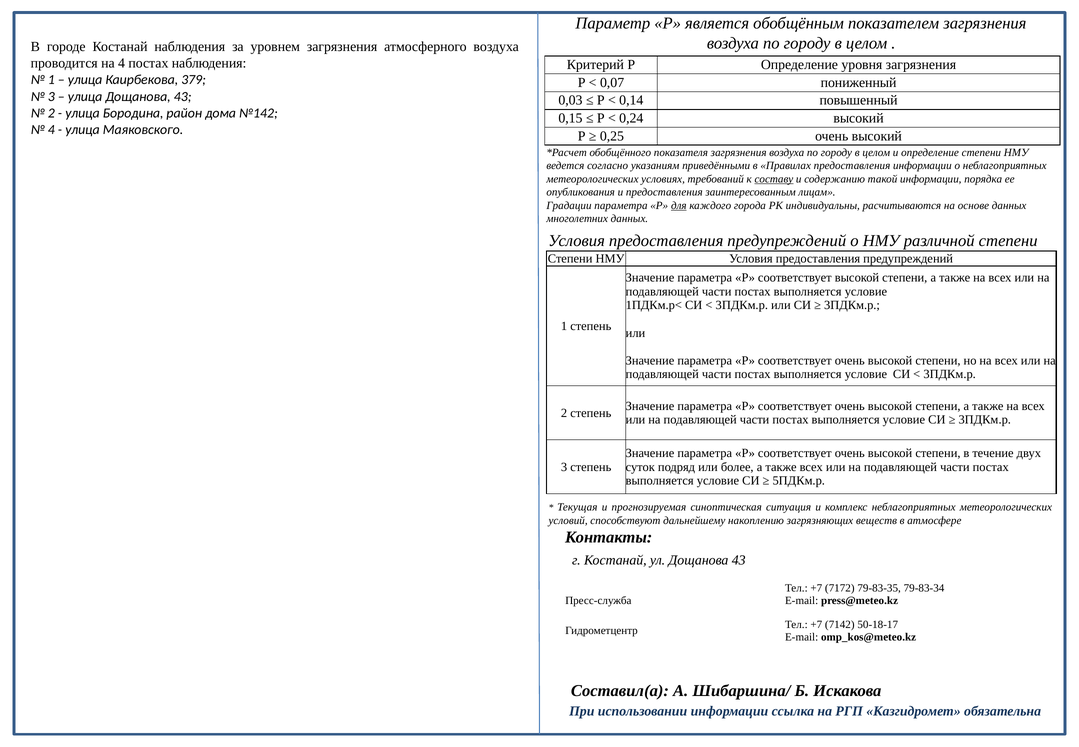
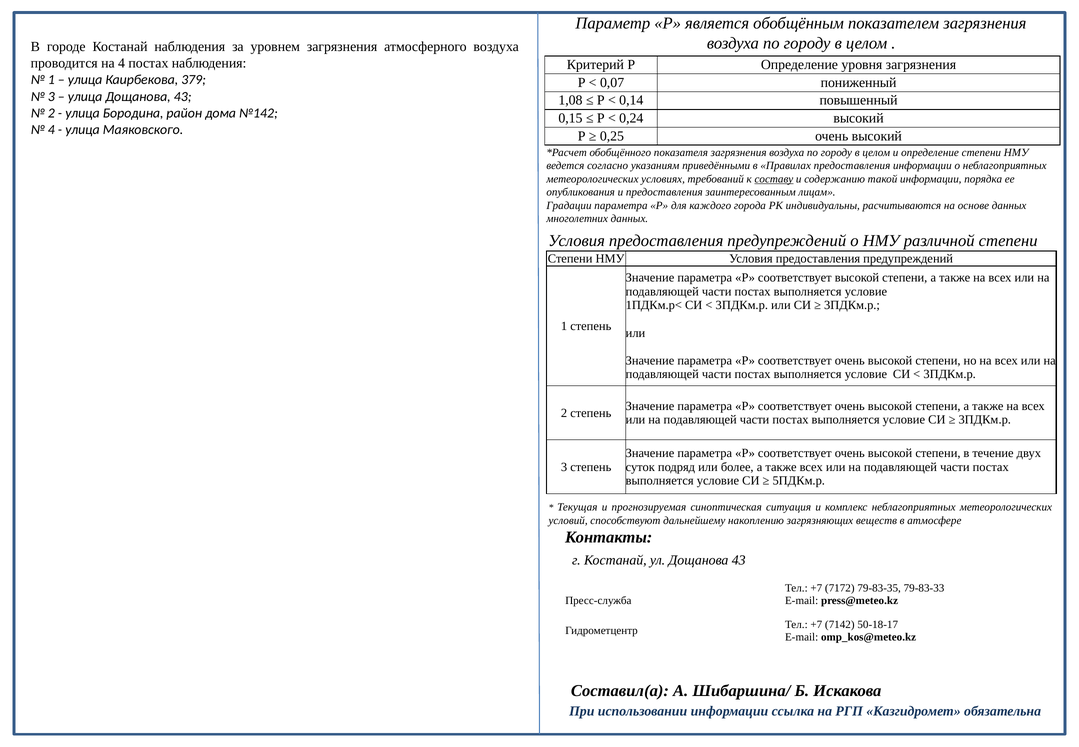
0,03: 0,03 -> 1,08
для underline: present -> none
79-83-34: 79-83-34 -> 79-83-33
